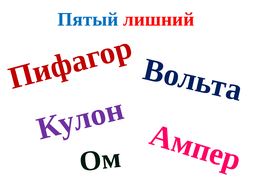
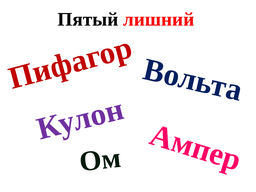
Пятый colour: blue -> black
